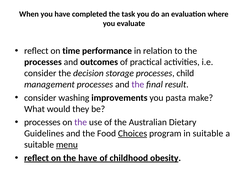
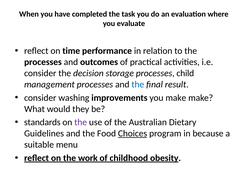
the at (138, 84) colour: purple -> blue
you pasta: pasta -> make
processes at (42, 122): processes -> standards
in suitable: suitable -> because
menu underline: present -> none
the have: have -> work
